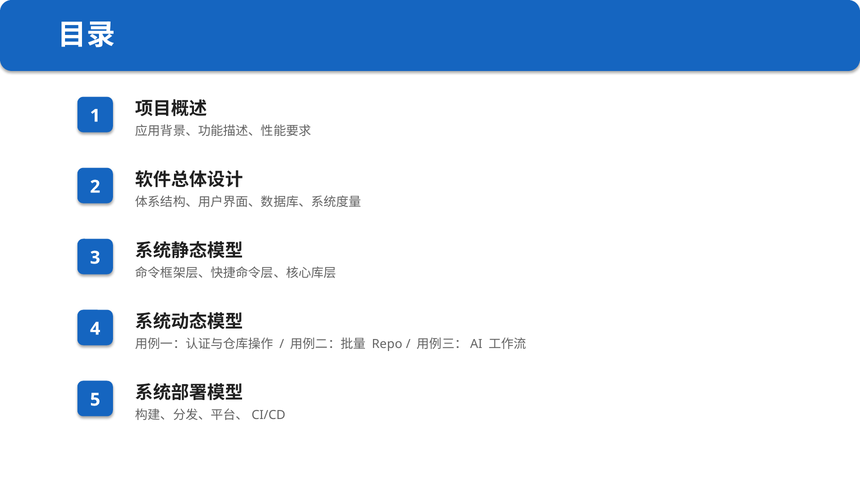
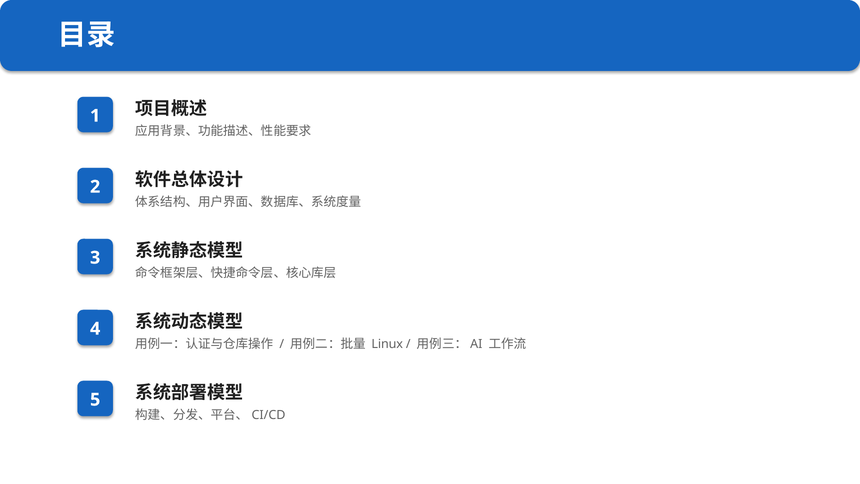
Repo: Repo -> Linux
